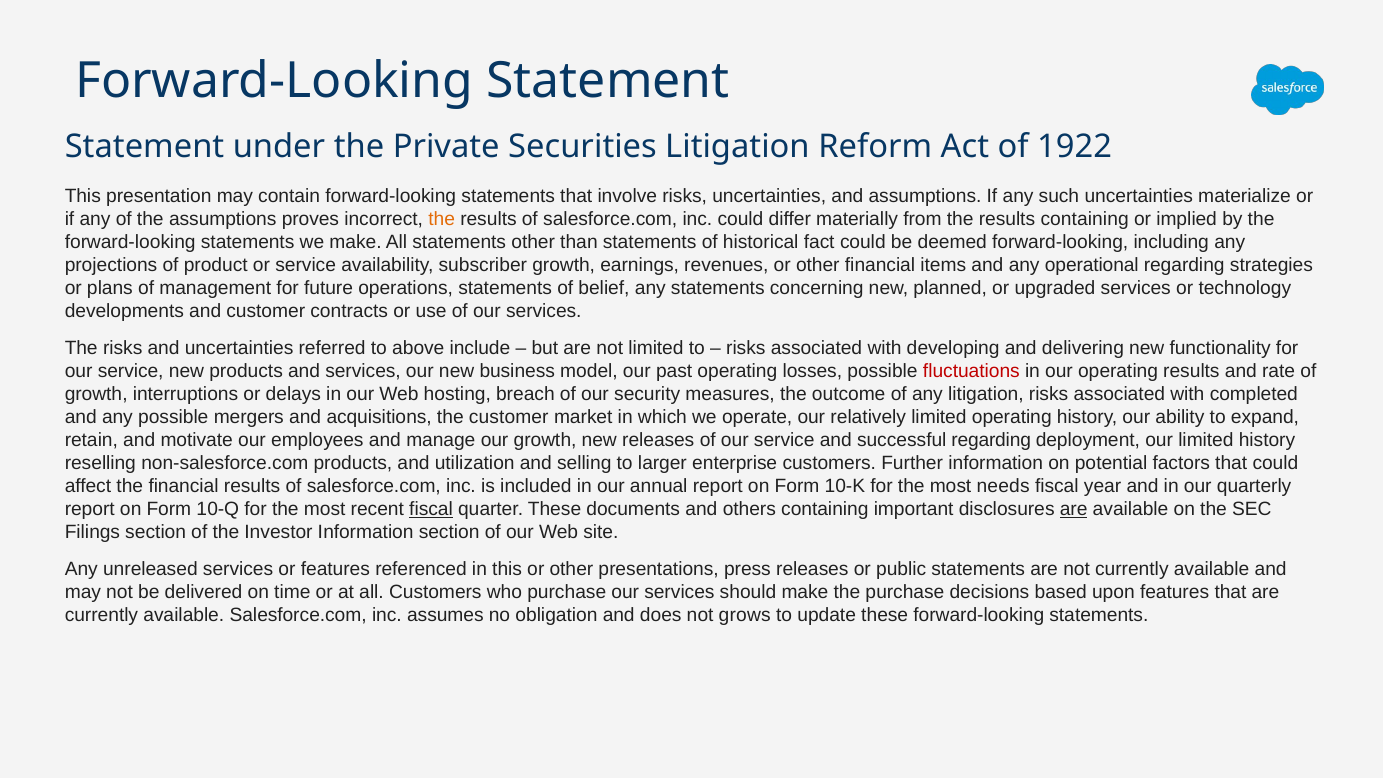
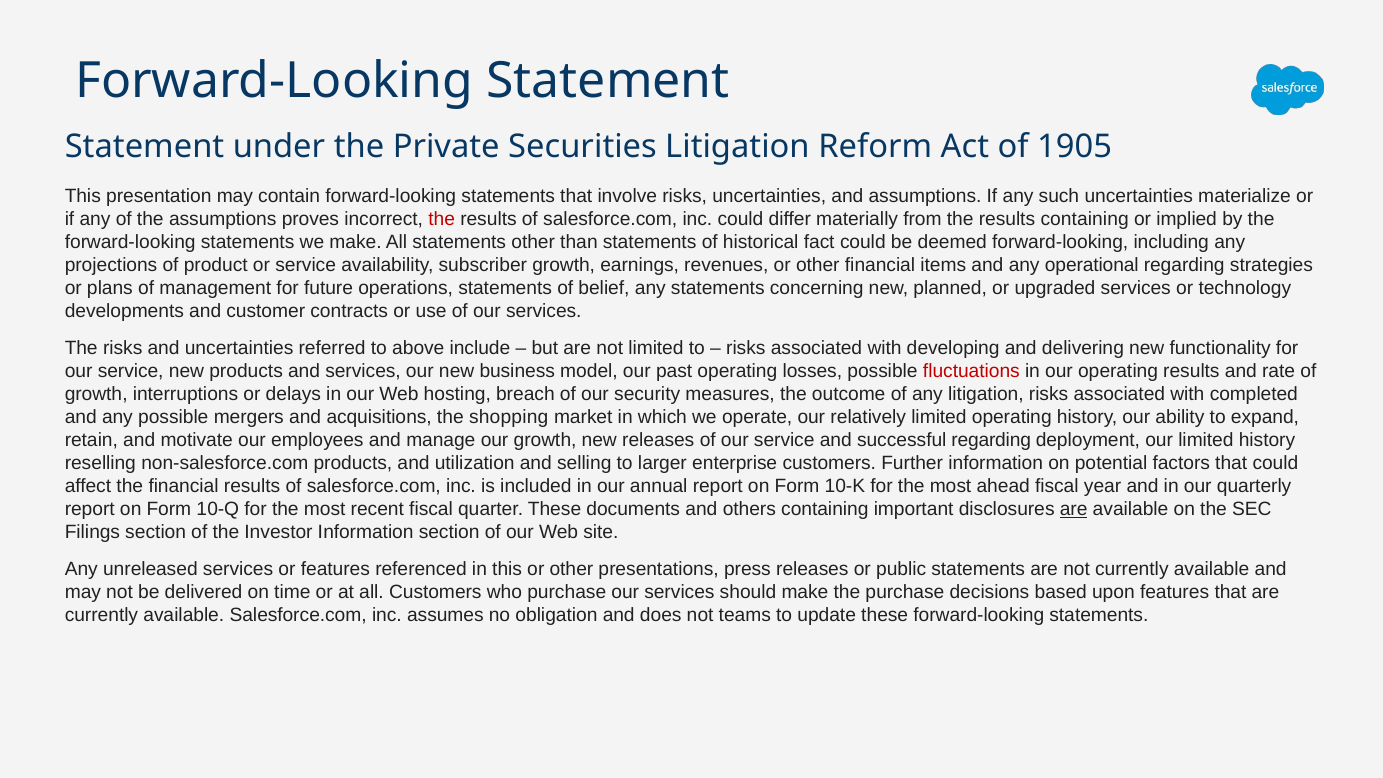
1922: 1922 -> 1905
the at (442, 219) colour: orange -> red
the customer: customer -> shopping
needs: needs -> ahead
fiscal at (431, 509) underline: present -> none
grows: grows -> teams
